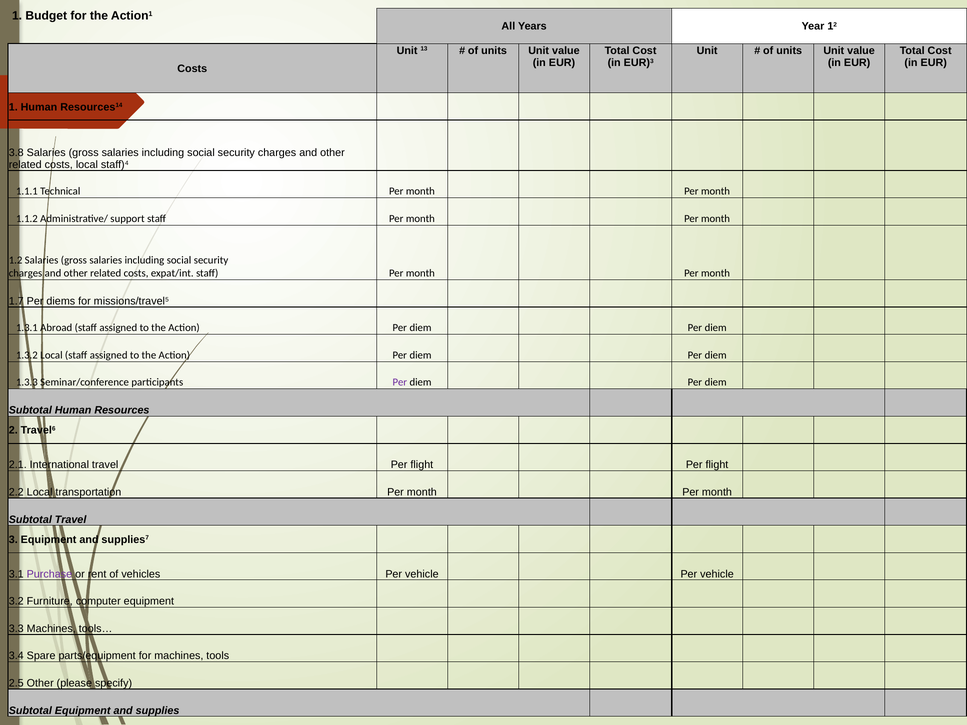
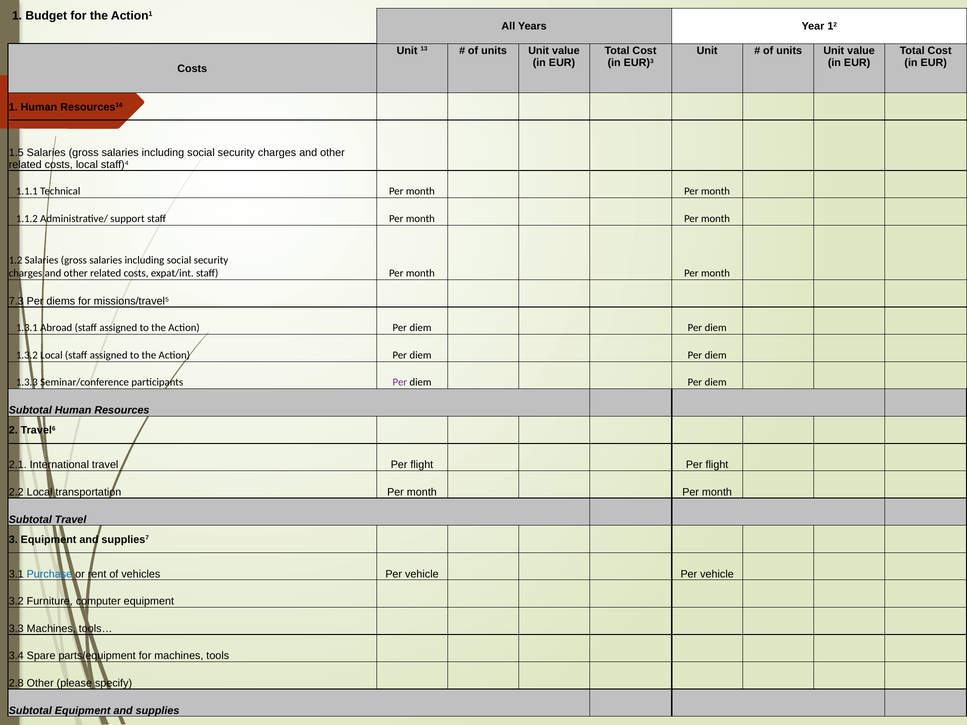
3.8: 3.8 -> 1.5
1.7: 1.7 -> 7.3
Purchase colour: purple -> blue
2.5: 2.5 -> 2.8
